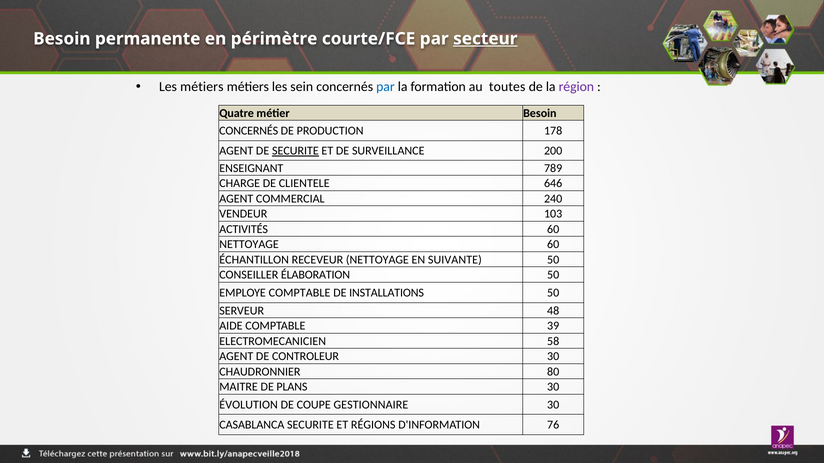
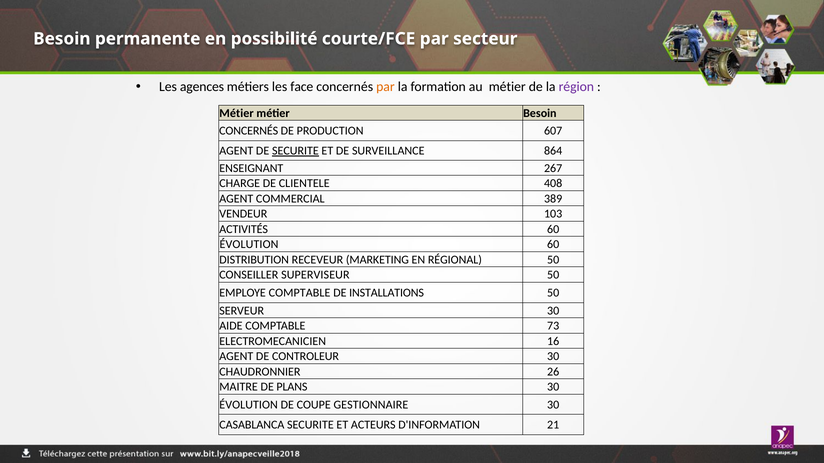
périmètre: périmètre -> possibilité
secteur underline: present -> none
Les métiers: métiers -> agences
sein: sein -> face
par at (385, 87) colour: blue -> orange
au toutes: toutes -> métier
Quatre at (237, 113): Quatre -> Métier
178: 178 -> 607
200: 200 -> 864
789: 789 -> 267
646: 646 -> 408
240: 240 -> 389
NETTOYAGE at (249, 245): NETTOYAGE -> ÉVOLUTION
ÉCHANTILLON: ÉCHANTILLON -> DISTRIBUTION
RECEVEUR NETTOYAGE: NETTOYAGE -> MARKETING
SUIVANTE: SUIVANTE -> RÉGIONAL
ÉLABORATION: ÉLABORATION -> SUPERVISEUR
SERVEUR 48: 48 -> 30
39: 39 -> 73
58: 58 -> 16
80: 80 -> 26
RÉGIONS: RÉGIONS -> ACTEURS
76: 76 -> 21
